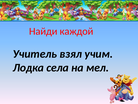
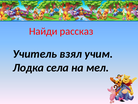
каждой: каждой -> рассказ
